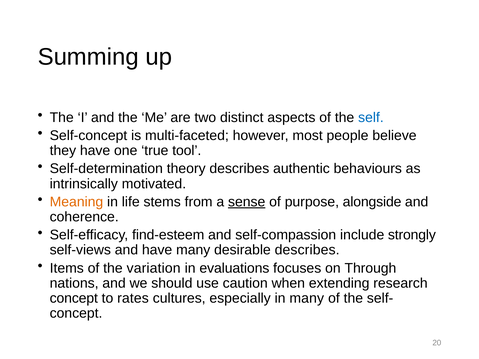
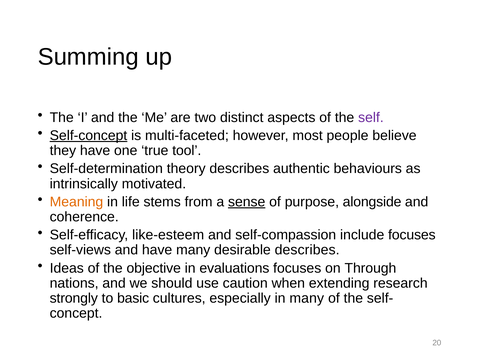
self colour: blue -> purple
Self-concept underline: none -> present
find-esteem: find-esteem -> like-esteem
include strongly: strongly -> focuses
Items: Items -> Ideas
variation: variation -> objective
concept at (74, 298): concept -> strongly
rates: rates -> basic
